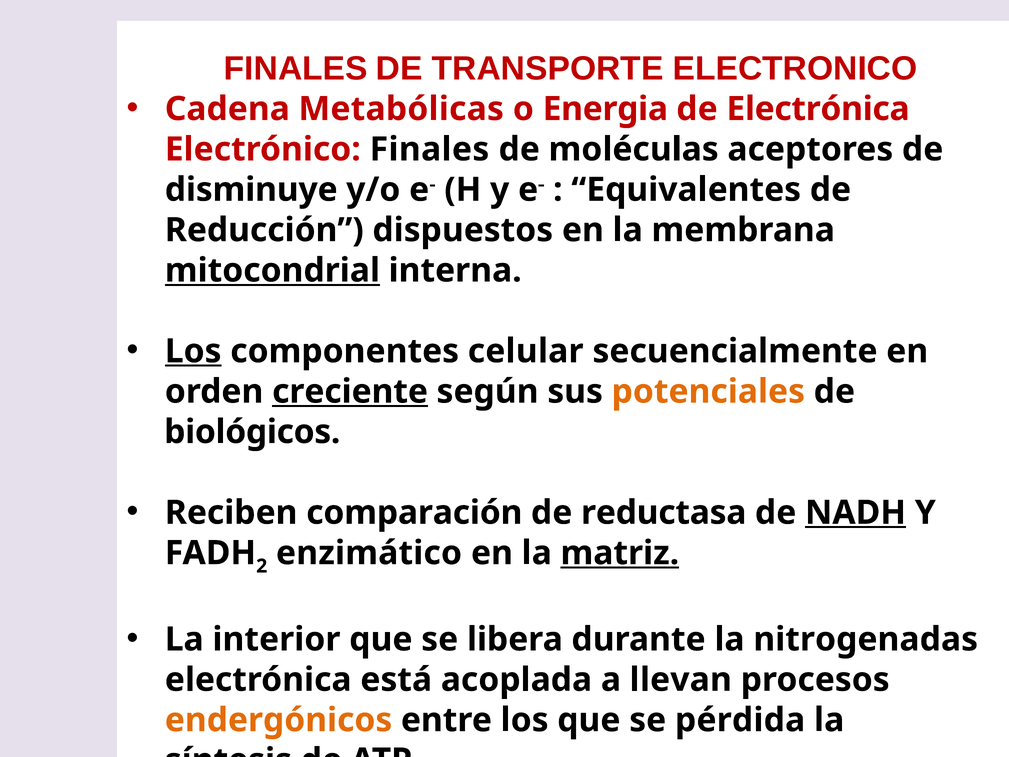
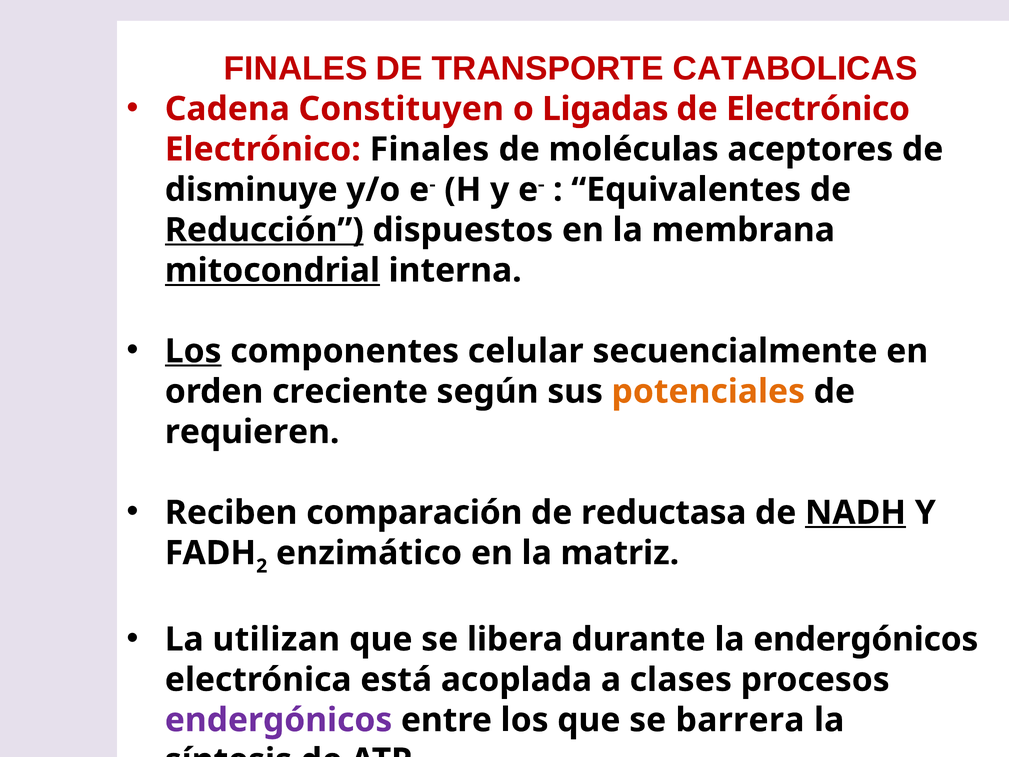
ELECTRONICO: ELECTRONICO -> CATABOLICAS
Metabólicas: Metabólicas -> Constituyen
Energia: Energia -> Ligadas
de Electrónica: Electrónica -> Electrónico
Reducción underline: none -> present
creciente underline: present -> none
biológicos: biológicos -> requieren
matriz underline: present -> none
interior: interior -> utilizan
la nitrogenadas: nitrogenadas -> endergónicos
llevan: llevan -> clases
endergónicos at (279, 720) colour: orange -> purple
pérdida: pérdida -> barrera
